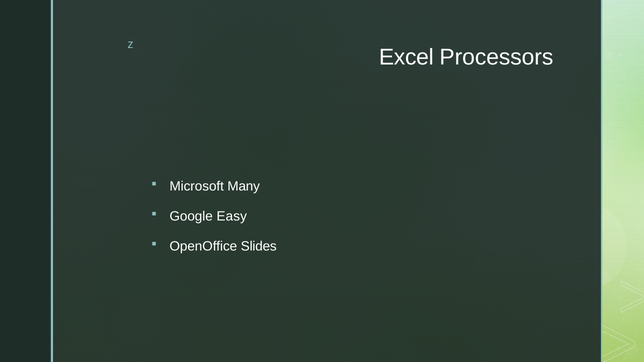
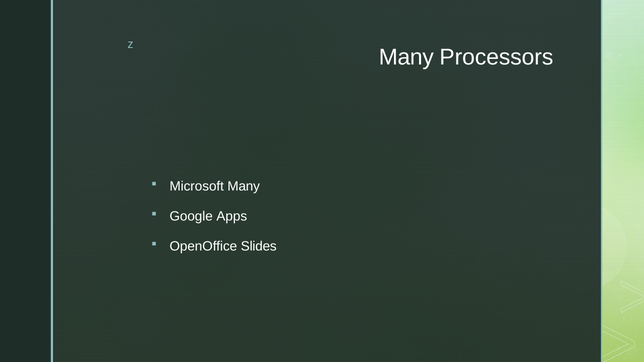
Excel at (406, 57): Excel -> Many
Easy: Easy -> Apps
